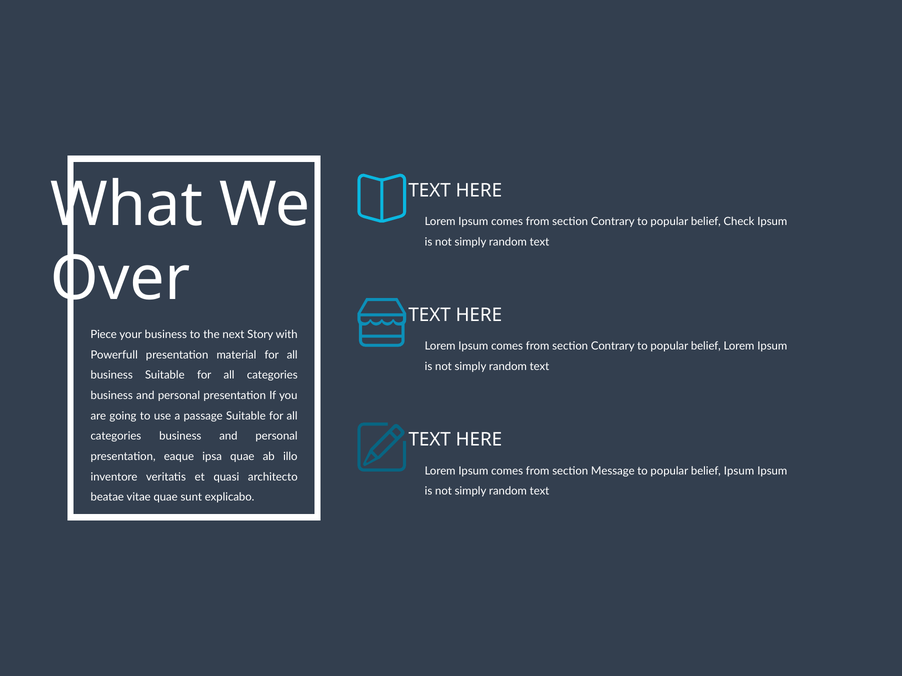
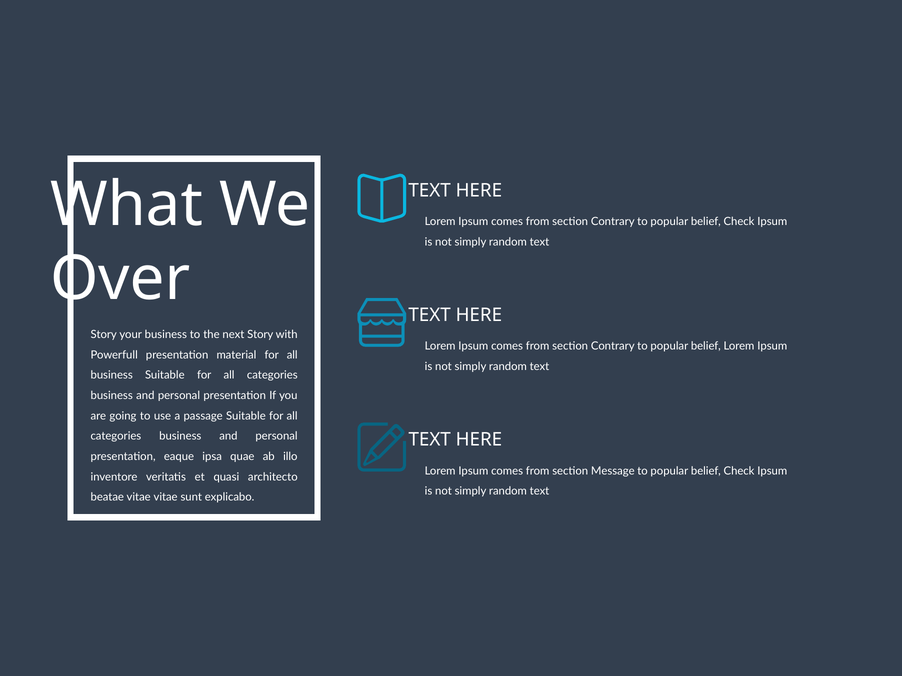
Piece at (104, 335): Piece -> Story
Ipsum at (739, 471): Ipsum -> Check
vitae quae: quae -> vitae
